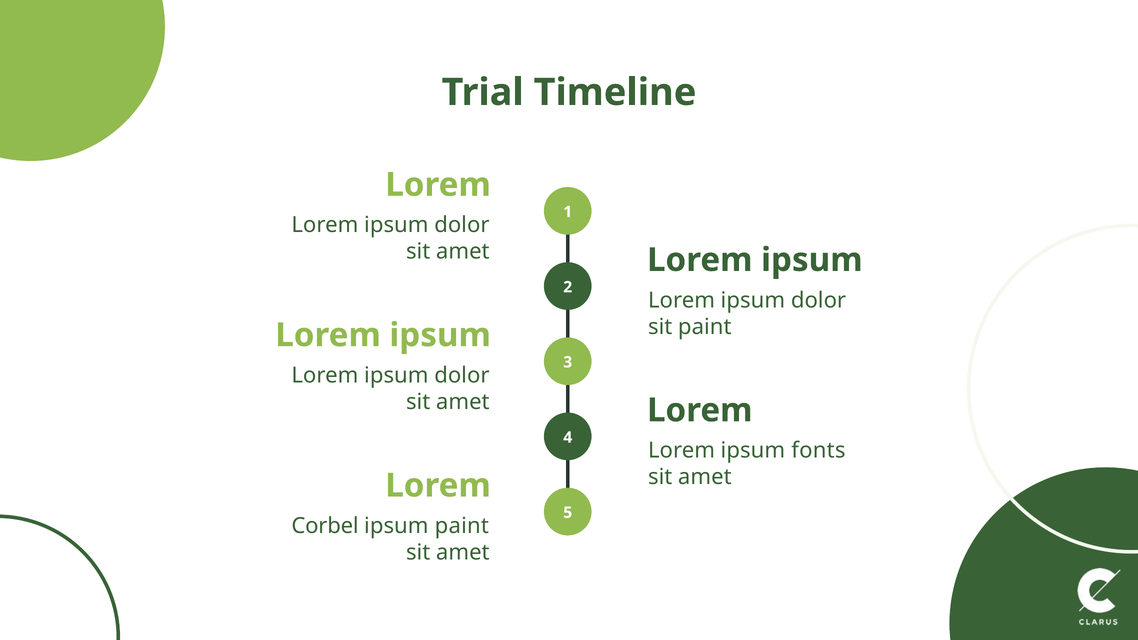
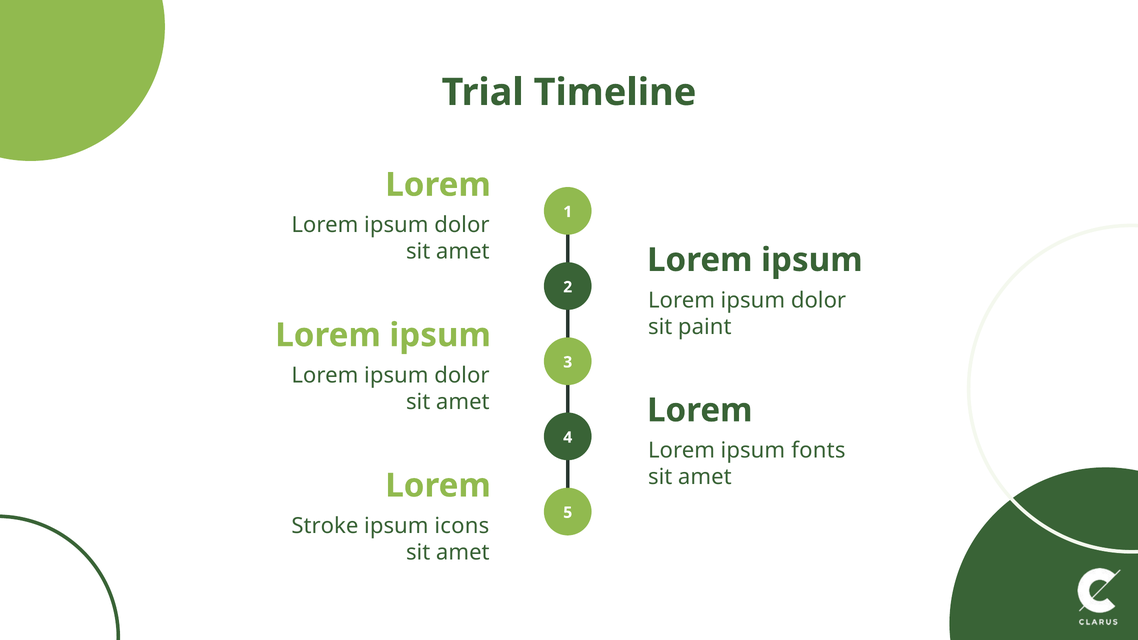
Corbel: Corbel -> Stroke
ipsum paint: paint -> icons
